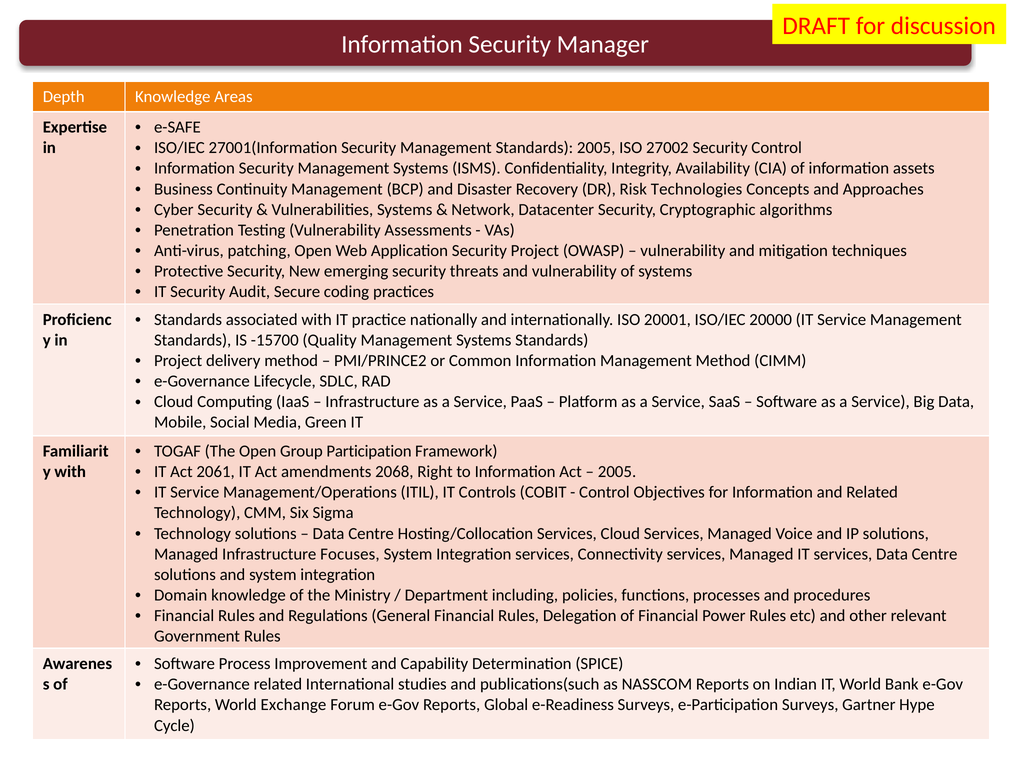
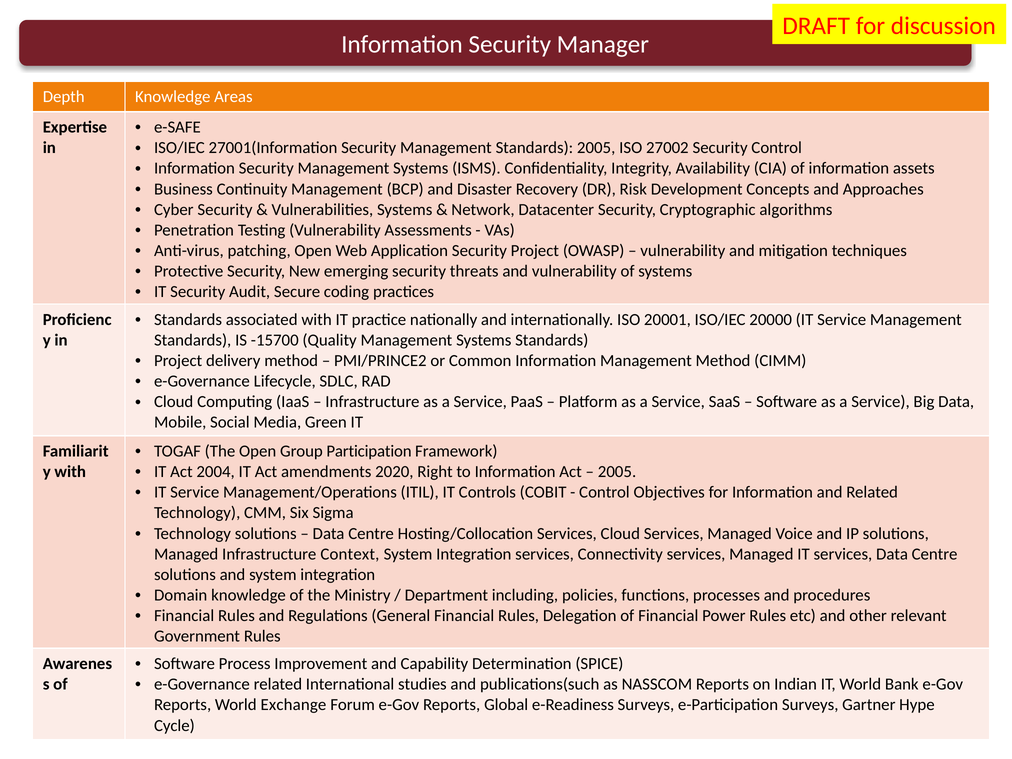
Technologies: Technologies -> Development
2061: 2061 -> 2004
2068: 2068 -> 2020
Focuses: Focuses -> Context
